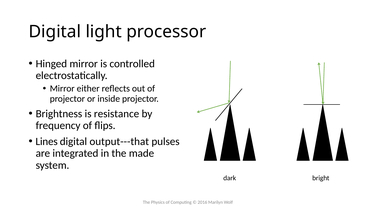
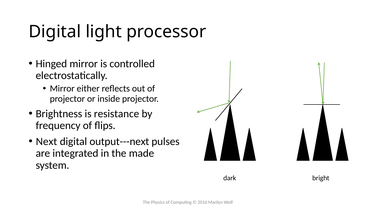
Lines: Lines -> Next
output---that: output---that -> output---next
